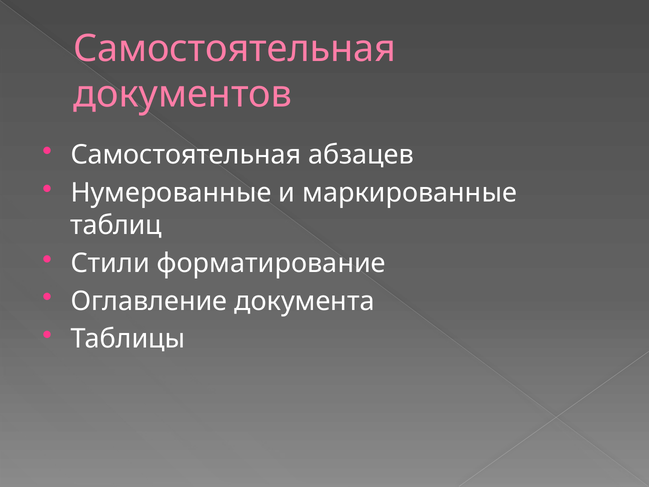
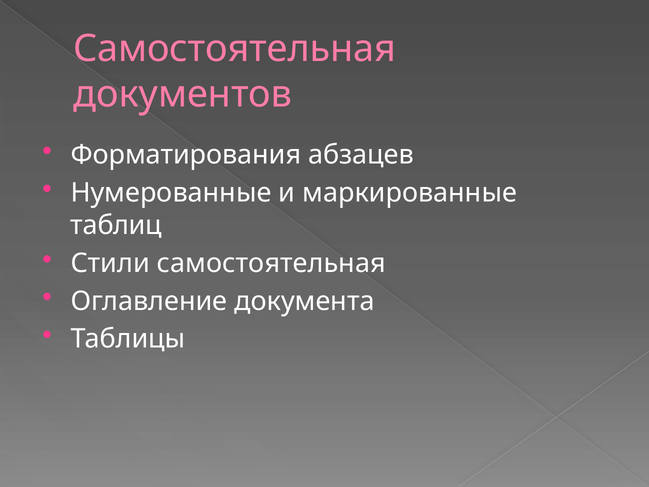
Самостоятельная at (186, 155): Самостоятельная -> Форматирования
Стили форматирование: форматирование -> самостоятельная
